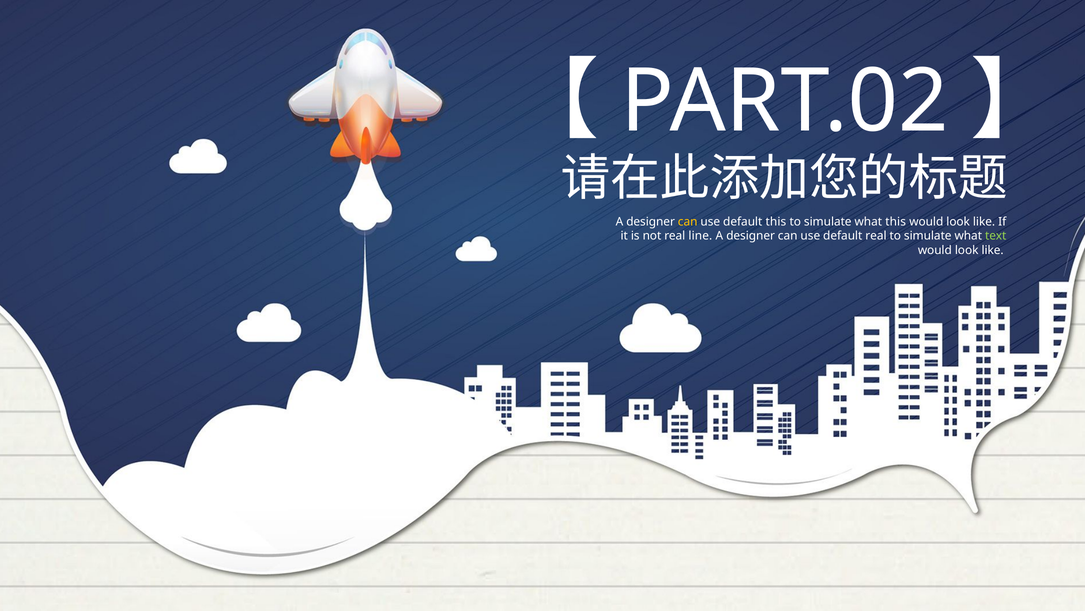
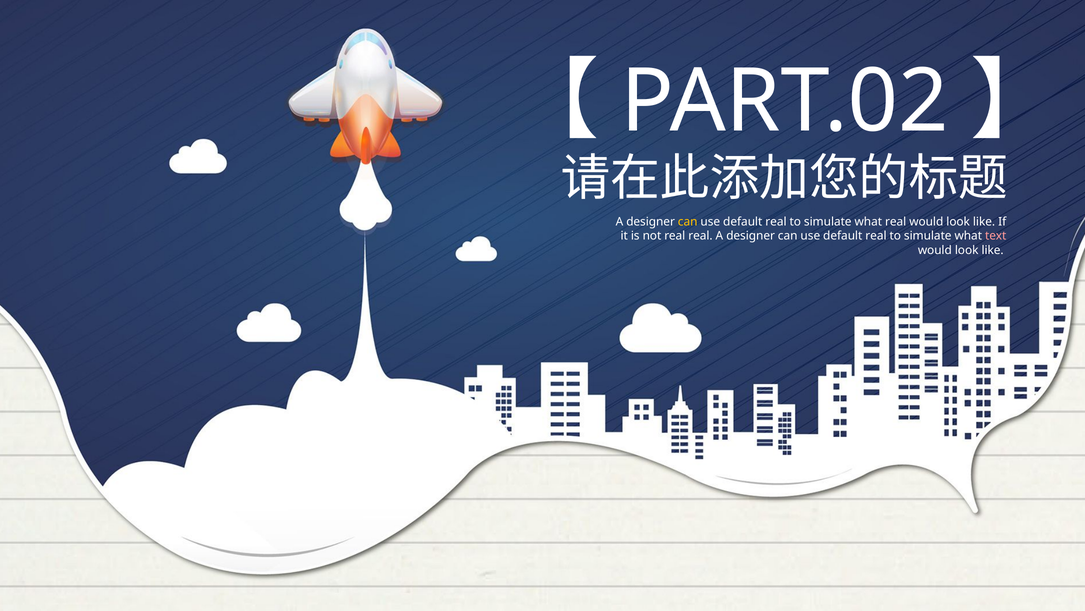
this at (776, 221): this -> real
what this: this -> real
real line: line -> real
text colour: light green -> pink
